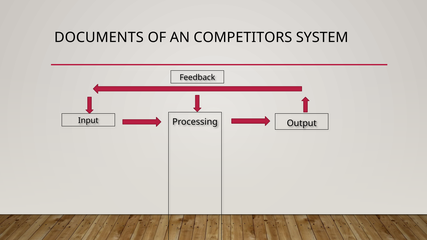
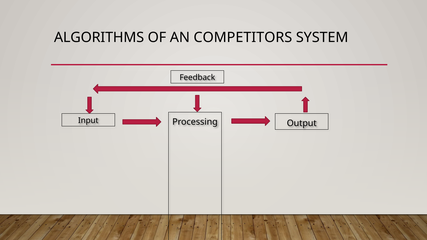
DOCUMENTS: DOCUMENTS -> ALGORITHMS
